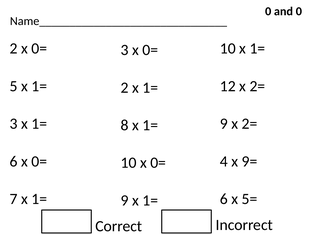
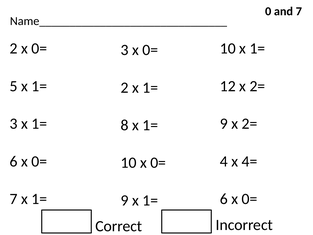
and 0: 0 -> 7
9=: 9= -> 4=
5= at (249, 199): 5= -> 0=
